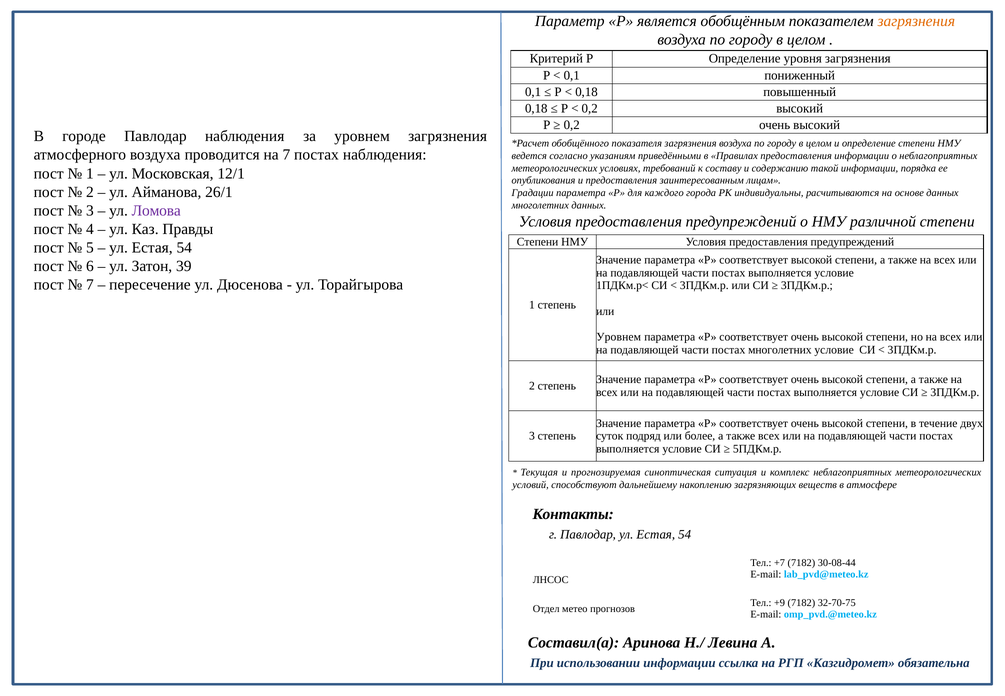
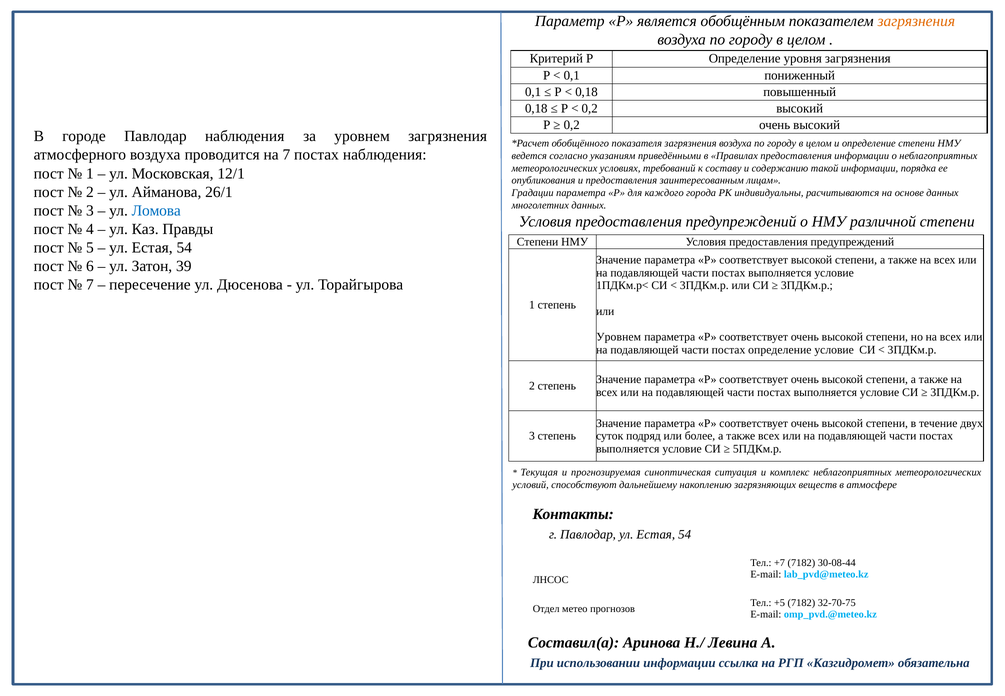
Ломова colour: purple -> blue
постах многолетних: многолетних -> определение
+9: +9 -> +5
